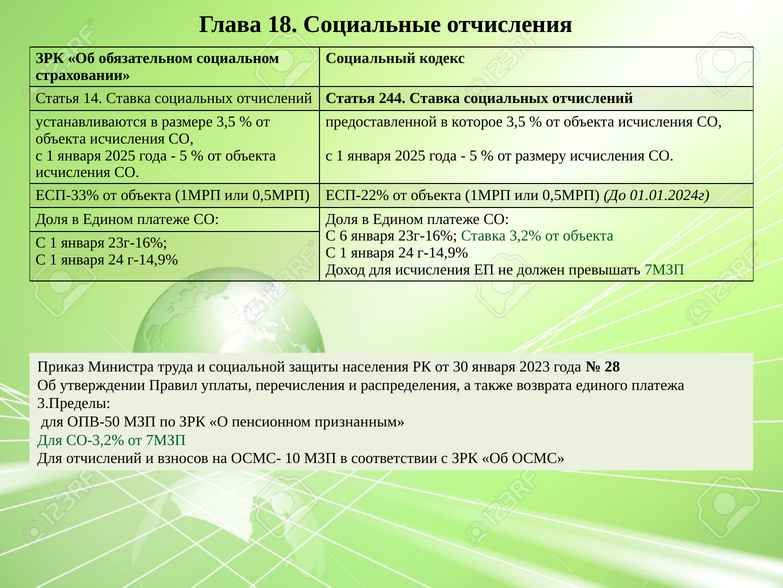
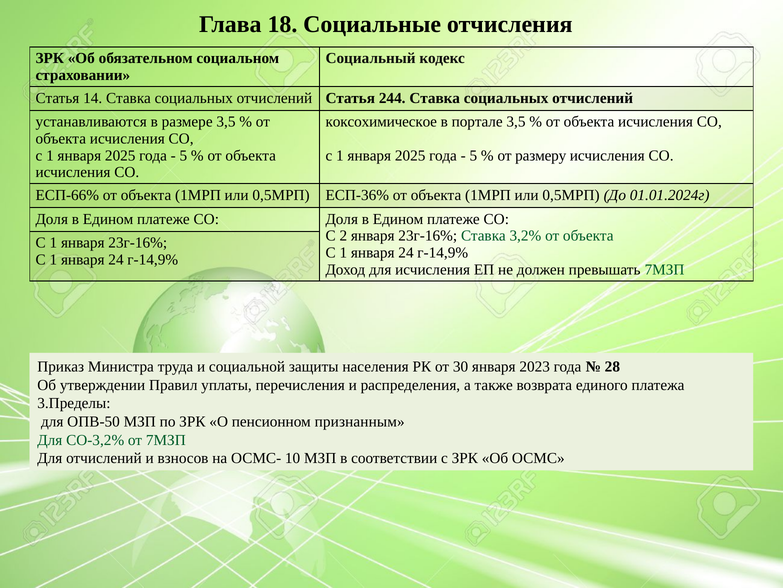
предоставленной: предоставленной -> коксохимическое
которое: которое -> портале
ЕСП-33%: ЕСП-33% -> ЕСП-66%
ЕСП-22%: ЕСП-22% -> ЕСП-36%
6: 6 -> 2
